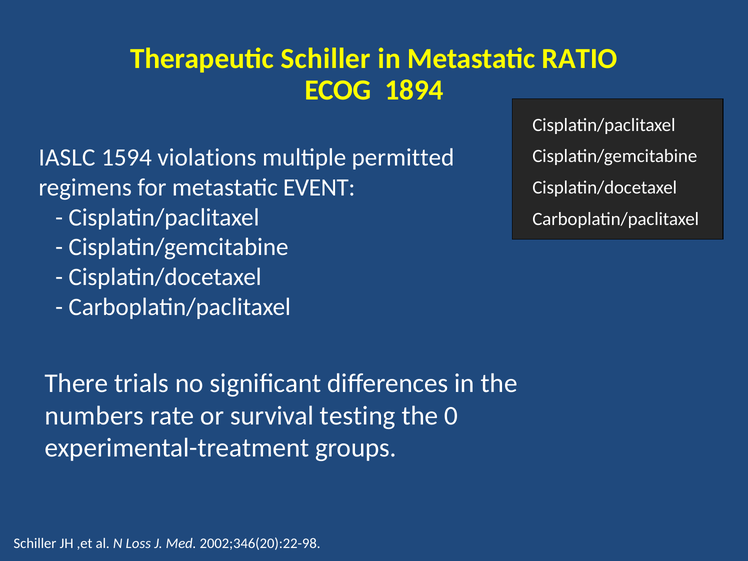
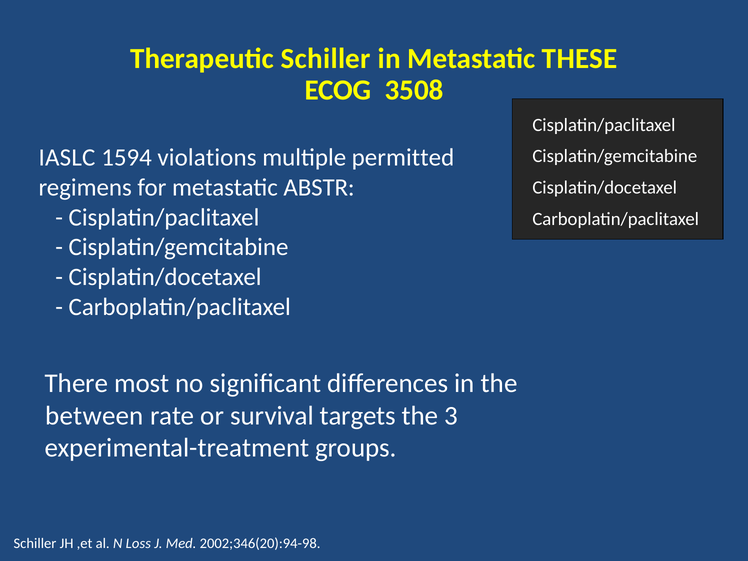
RATIO: RATIO -> THESE
1894: 1894 -> 3508
EVENT: EVENT -> ABSTR
trials: trials -> most
numbers: numbers -> between
testing: testing -> targets
0: 0 -> 3
2002;346(20):22-98: 2002;346(20):22-98 -> 2002;346(20):94-98
